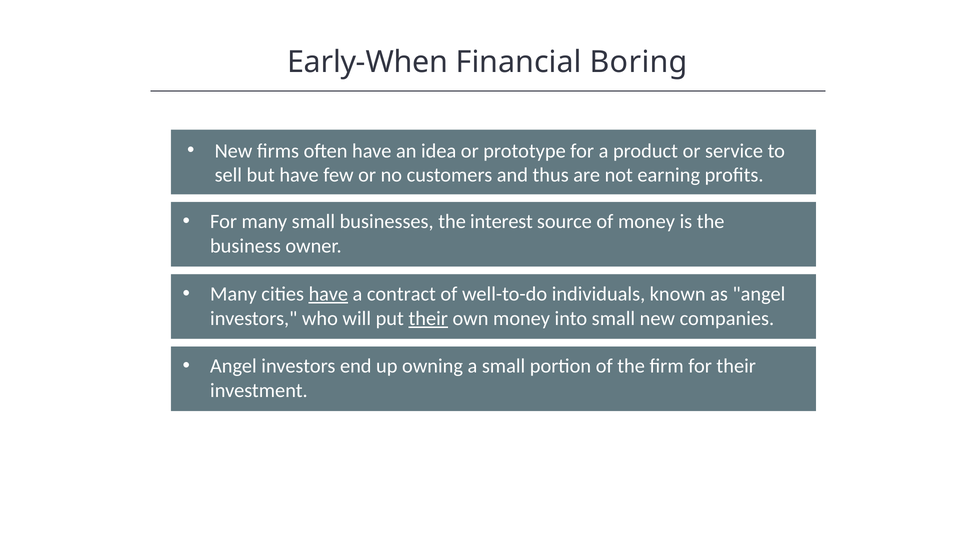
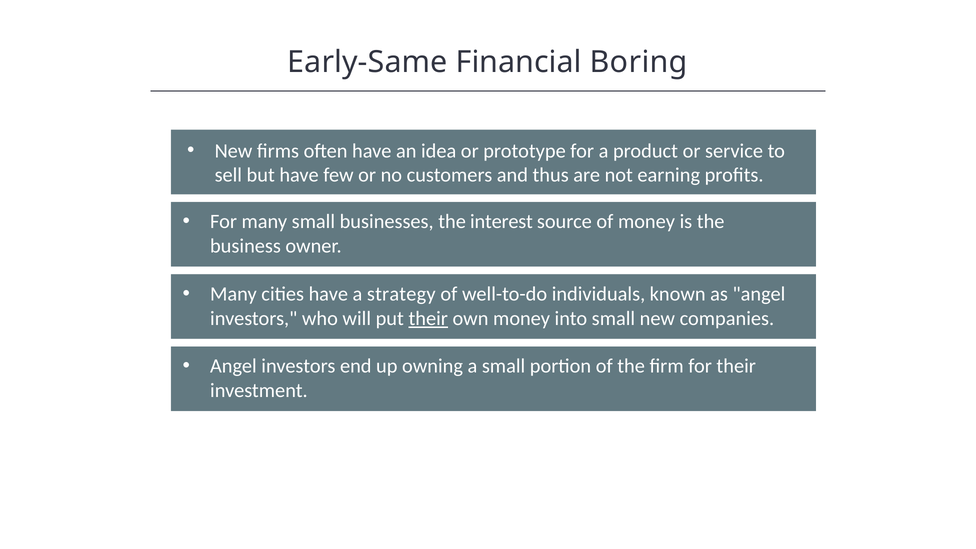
Early-When: Early-When -> Early-Same
have at (328, 294) underline: present -> none
contract: contract -> strategy
